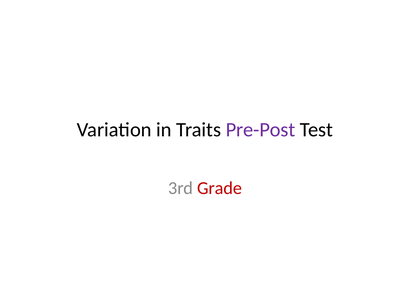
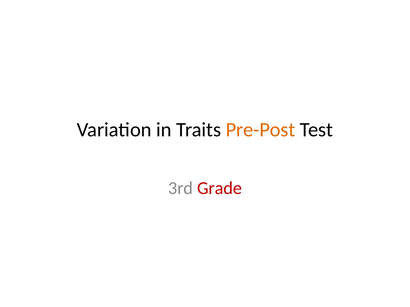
Pre-Post colour: purple -> orange
